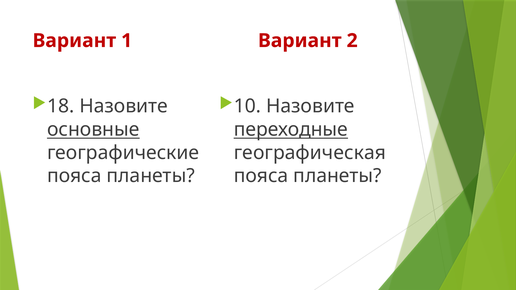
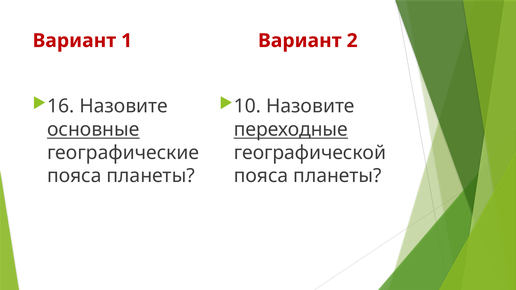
18: 18 -> 16
географическая: географическая -> географической
